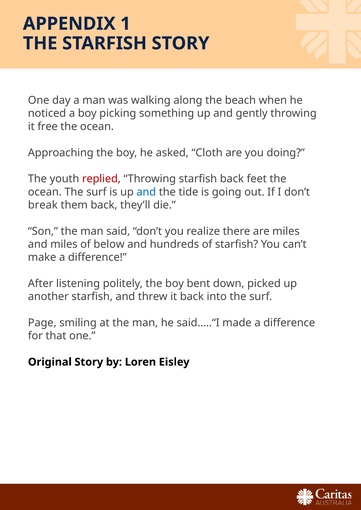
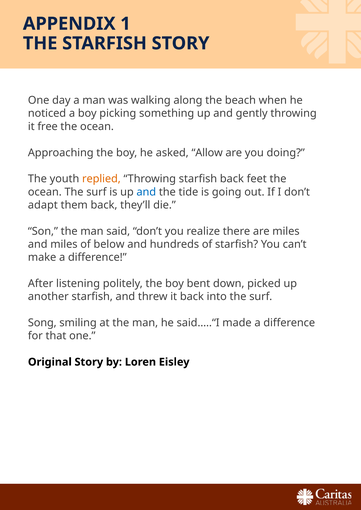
Cloth: Cloth -> Allow
replied colour: red -> orange
break: break -> adapt
Page: Page -> Song
